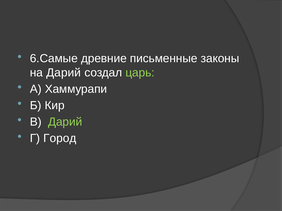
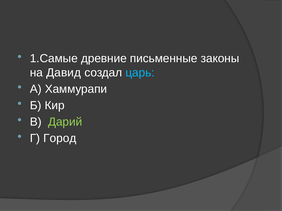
6.Самые: 6.Самые -> 1.Самые
на Дарий: Дарий -> Давид
царь colour: light green -> light blue
